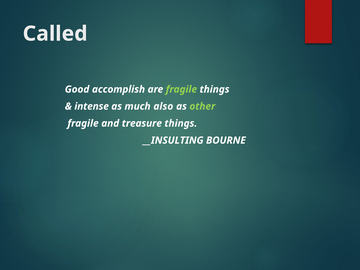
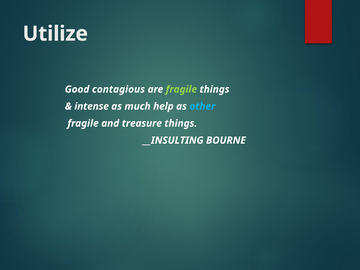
Called: Called -> Utilize
accomplish: accomplish -> contagious
also: also -> help
other colour: light green -> light blue
